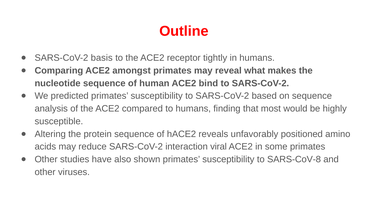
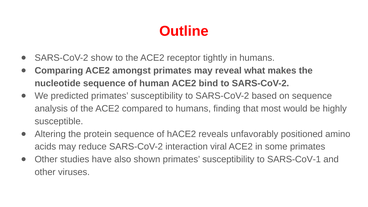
basis: basis -> show
SARS-CoV-8: SARS-CoV-8 -> SARS-CoV-1
